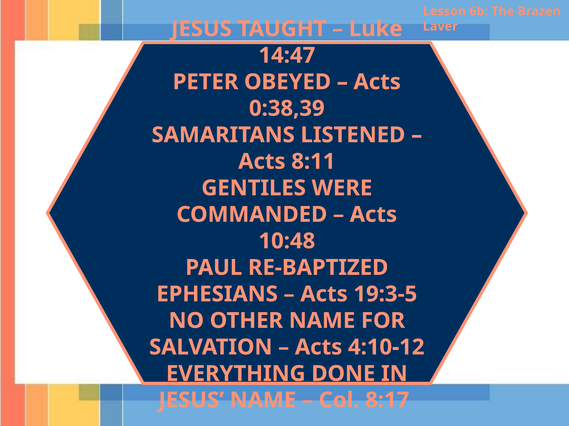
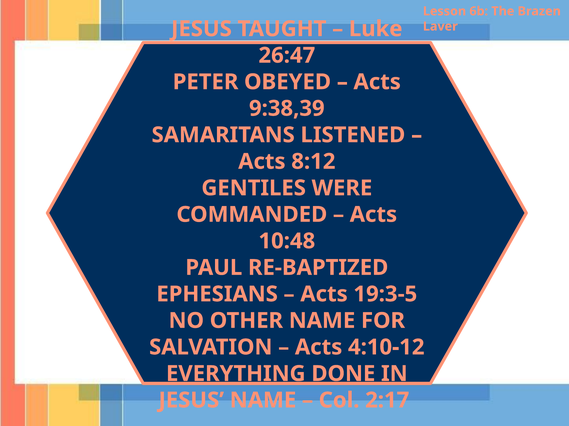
14:47: 14:47 -> 26:47
0:38,39: 0:38,39 -> 9:38,39
8:11: 8:11 -> 8:12
8:17: 8:17 -> 2:17
